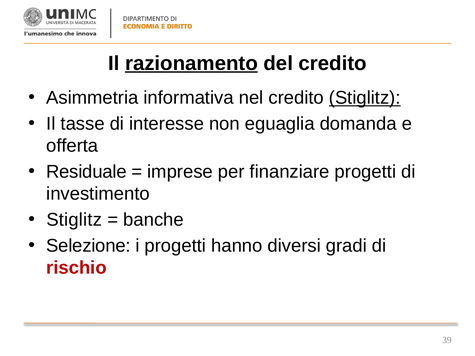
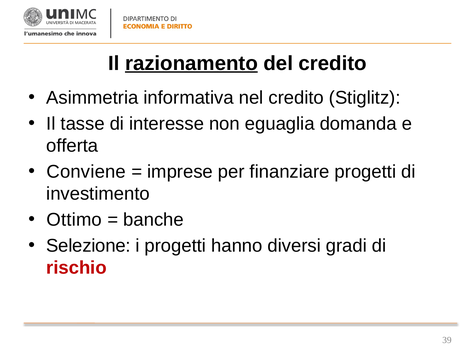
Stiglitz at (365, 98) underline: present -> none
Residuale: Residuale -> Conviene
Stiglitz at (74, 220): Stiglitz -> Ottimo
